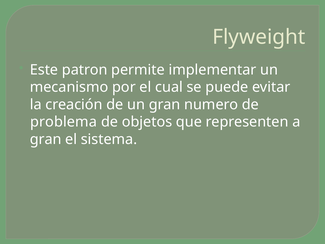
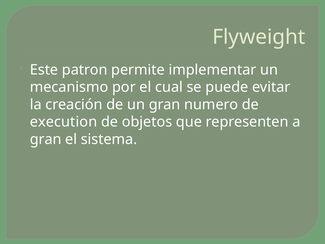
problema: problema -> execution
